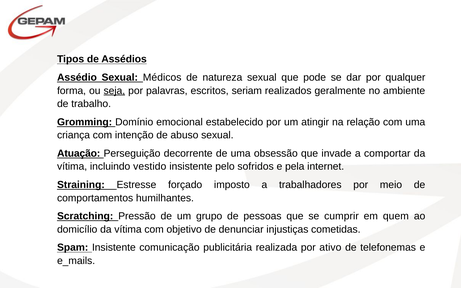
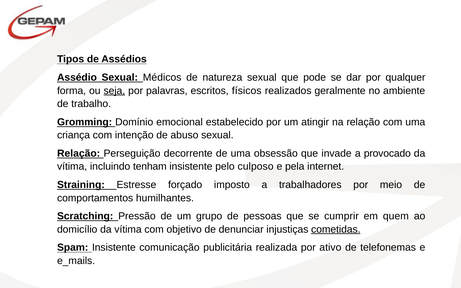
seriam: seriam -> físicos
Atuação at (79, 154): Atuação -> Relação
comportar: comportar -> provocado
vestido: vestido -> tenham
sofridos: sofridos -> culposo
cometidas underline: none -> present
